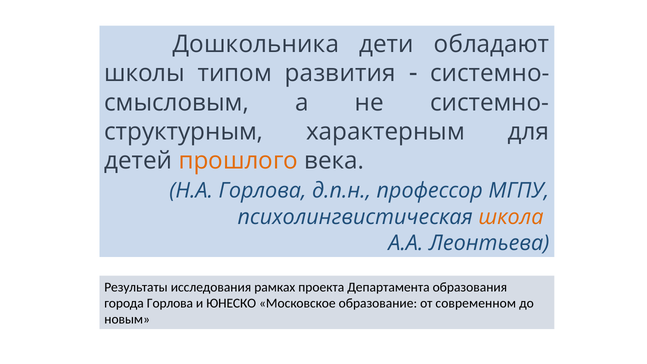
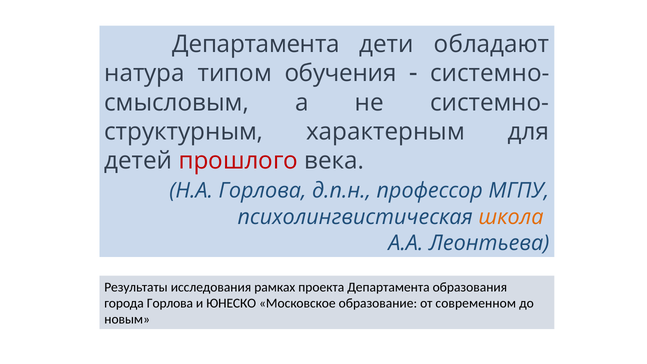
Дошкольника at (256, 44): Дошкольника -> Департамента
школы: школы -> натура
развития: развития -> обучения
прошлого colour: orange -> red
